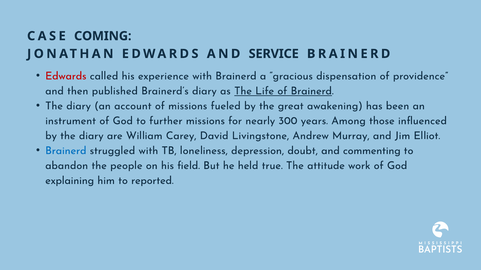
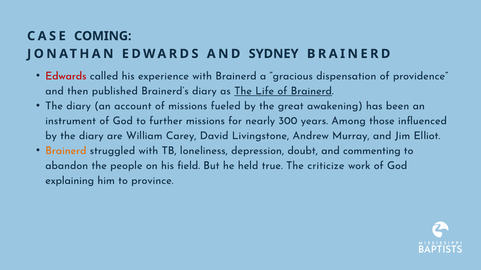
SERVICE: SERVICE -> SYDNEY
Brainerd at (66, 151) colour: blue -> orange
attitude: attitude -> criticize
reported: reported -> province
